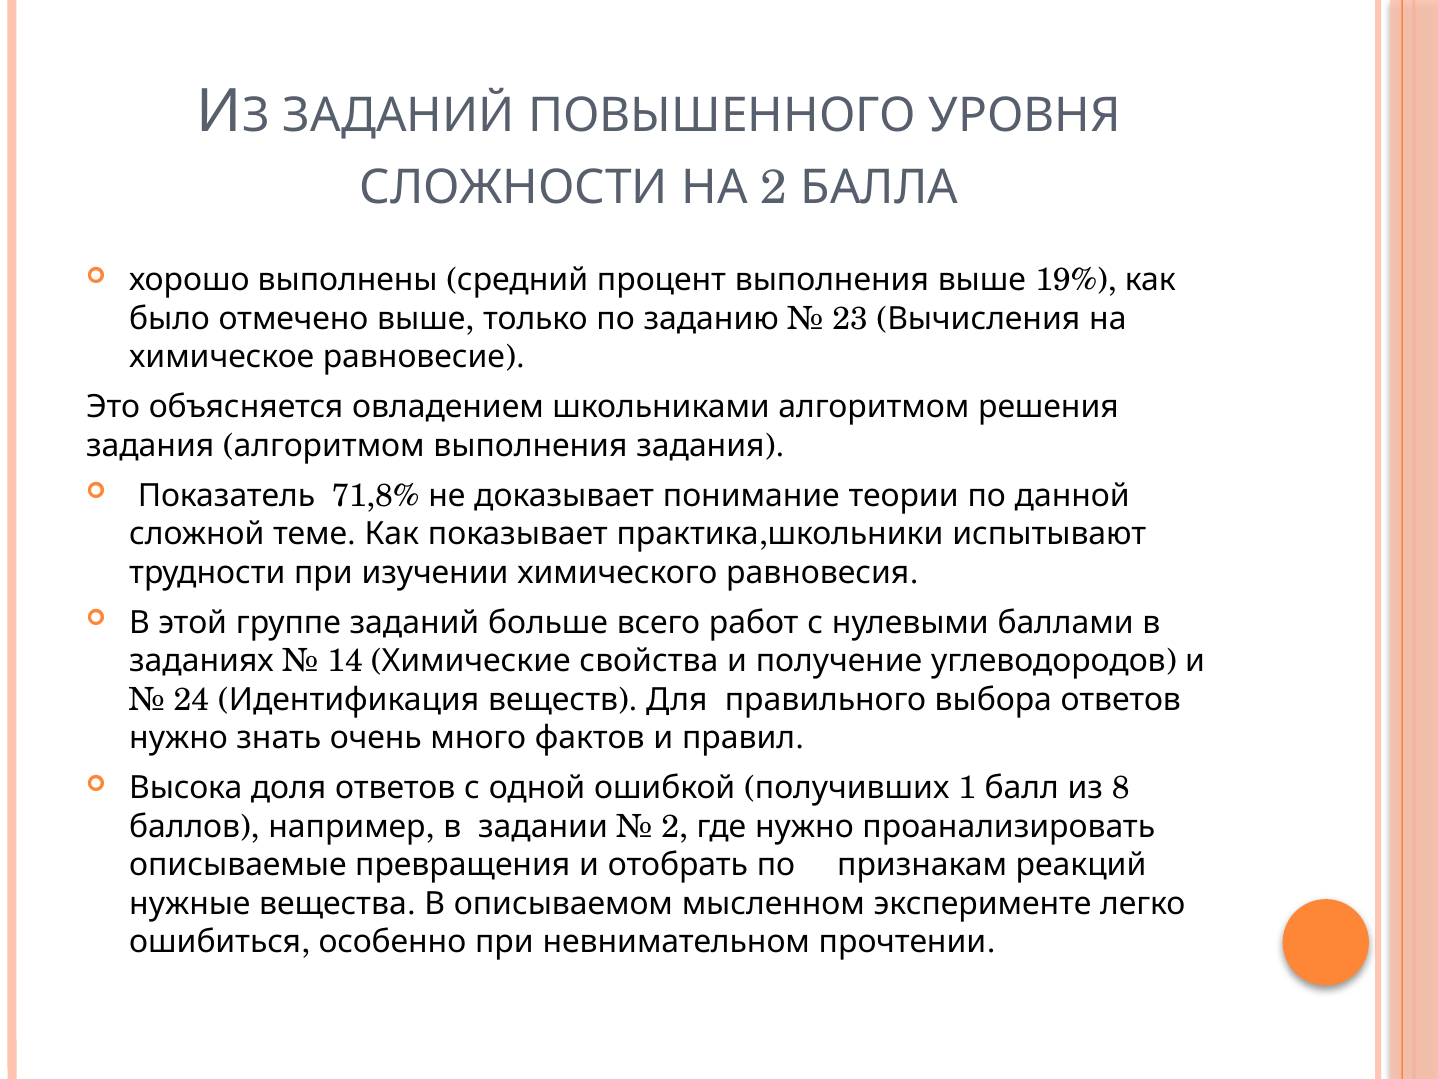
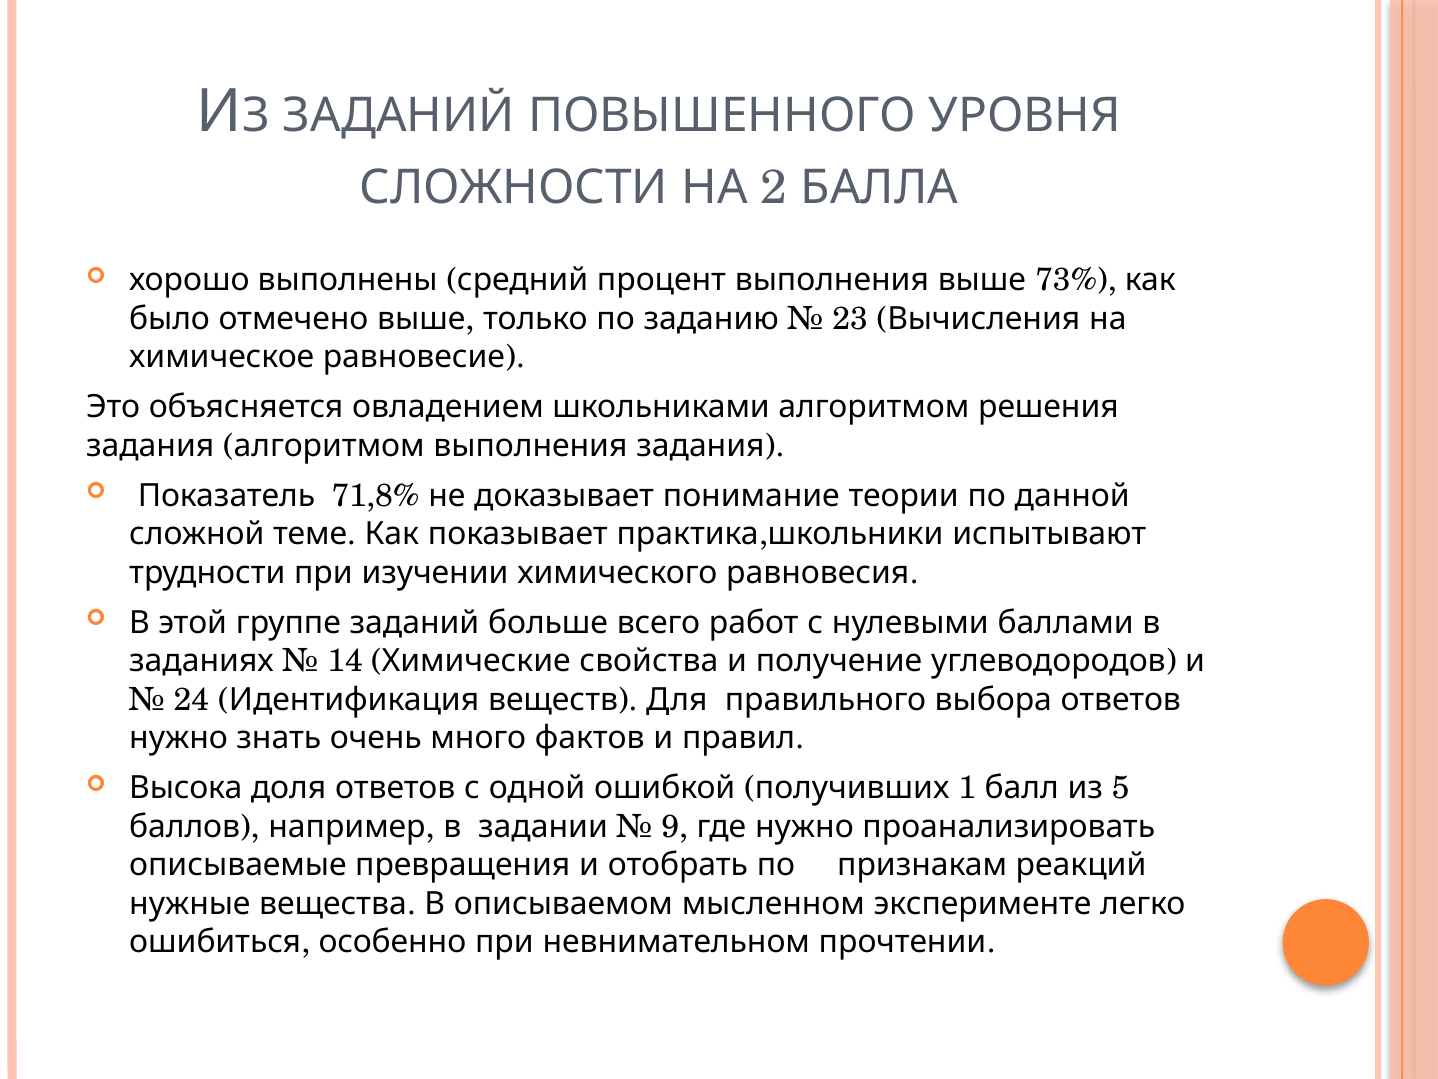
19%: 19% -> 73%
8: 8 -> 5
2 at (675, 826): 2 -> 9
